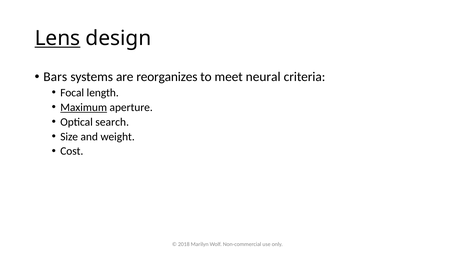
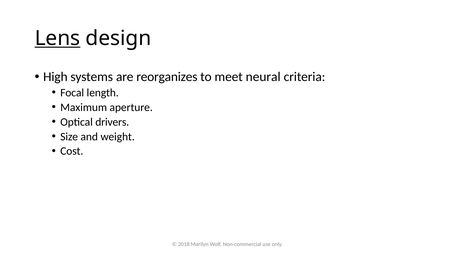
Bars: Bars -> High
Maximum underline: present -> none
search: search -> drivers
